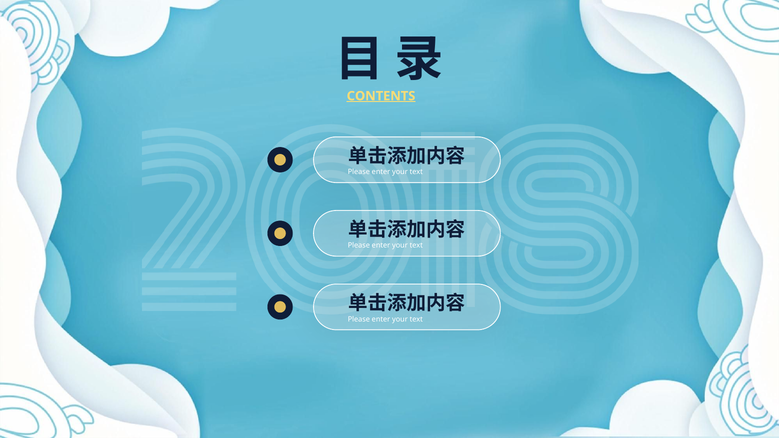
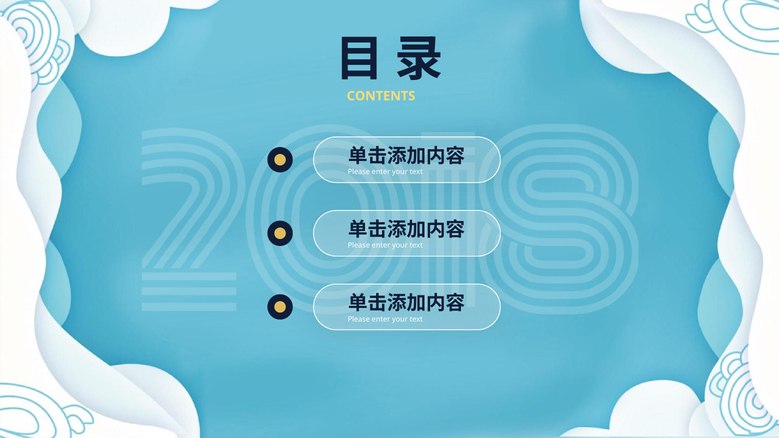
CONTENTS underline: present -> none
